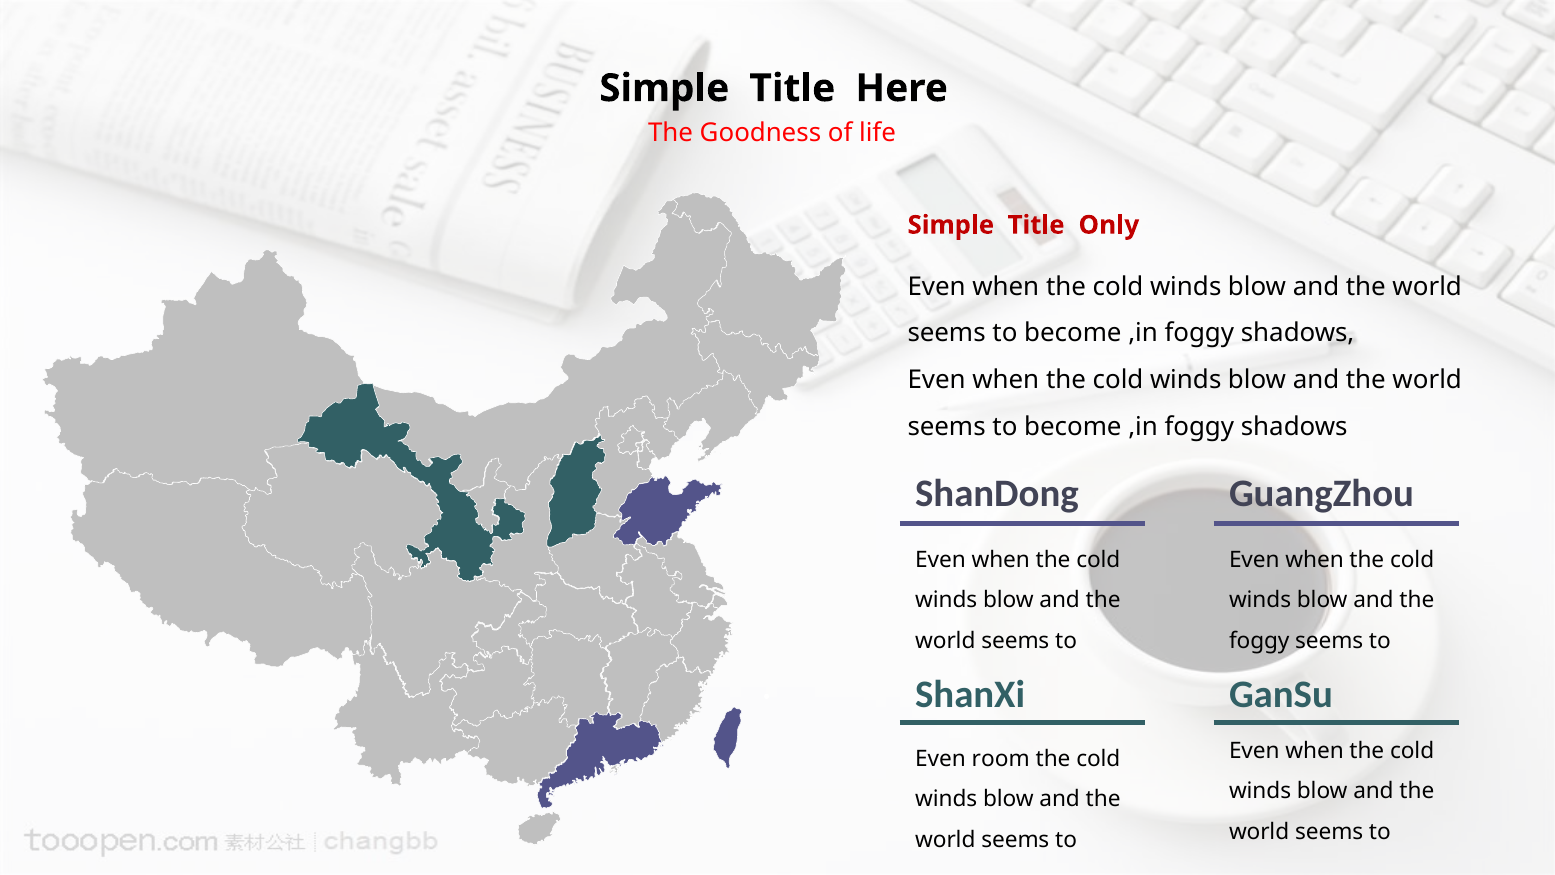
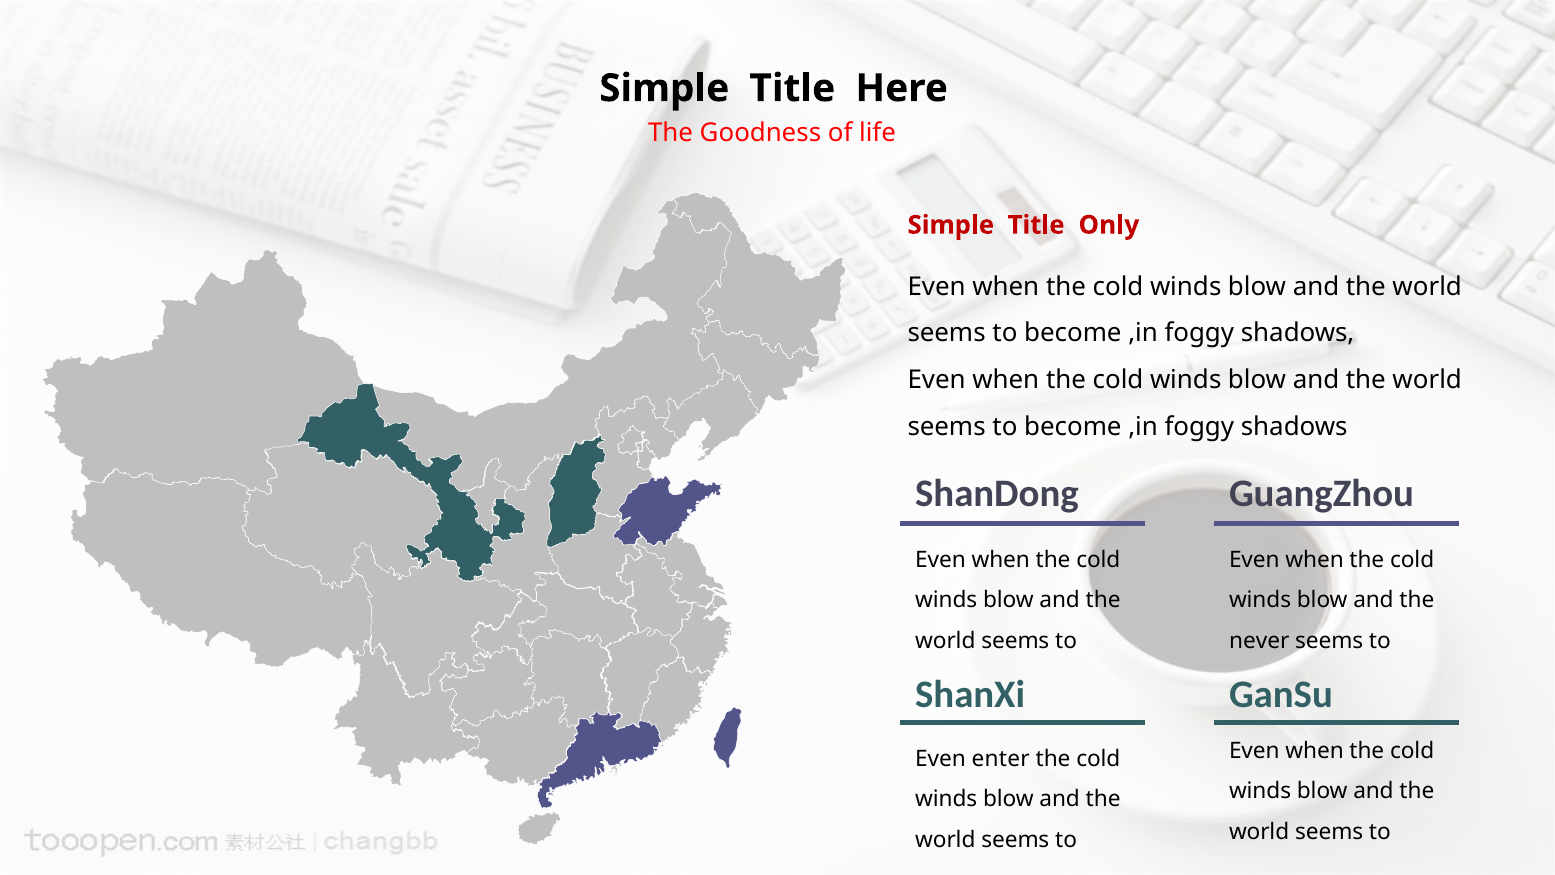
foggy at (1259, 641): foggy -> never
room: room -> enter
